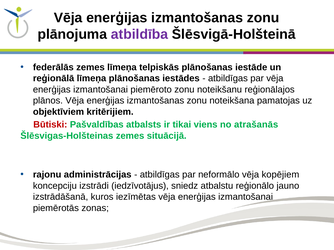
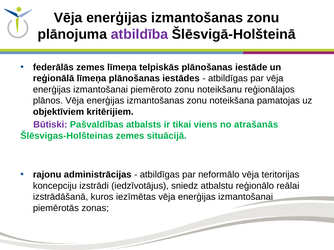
Būtiski colour: red -> purple
kopējiem: kopējiem -> teritorijas
jauno: jauno -> reālai
